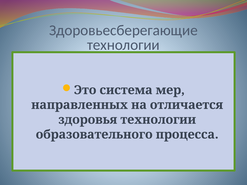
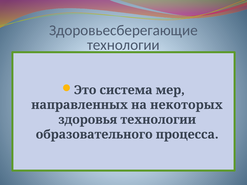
отличается: отличается -> некоторых
